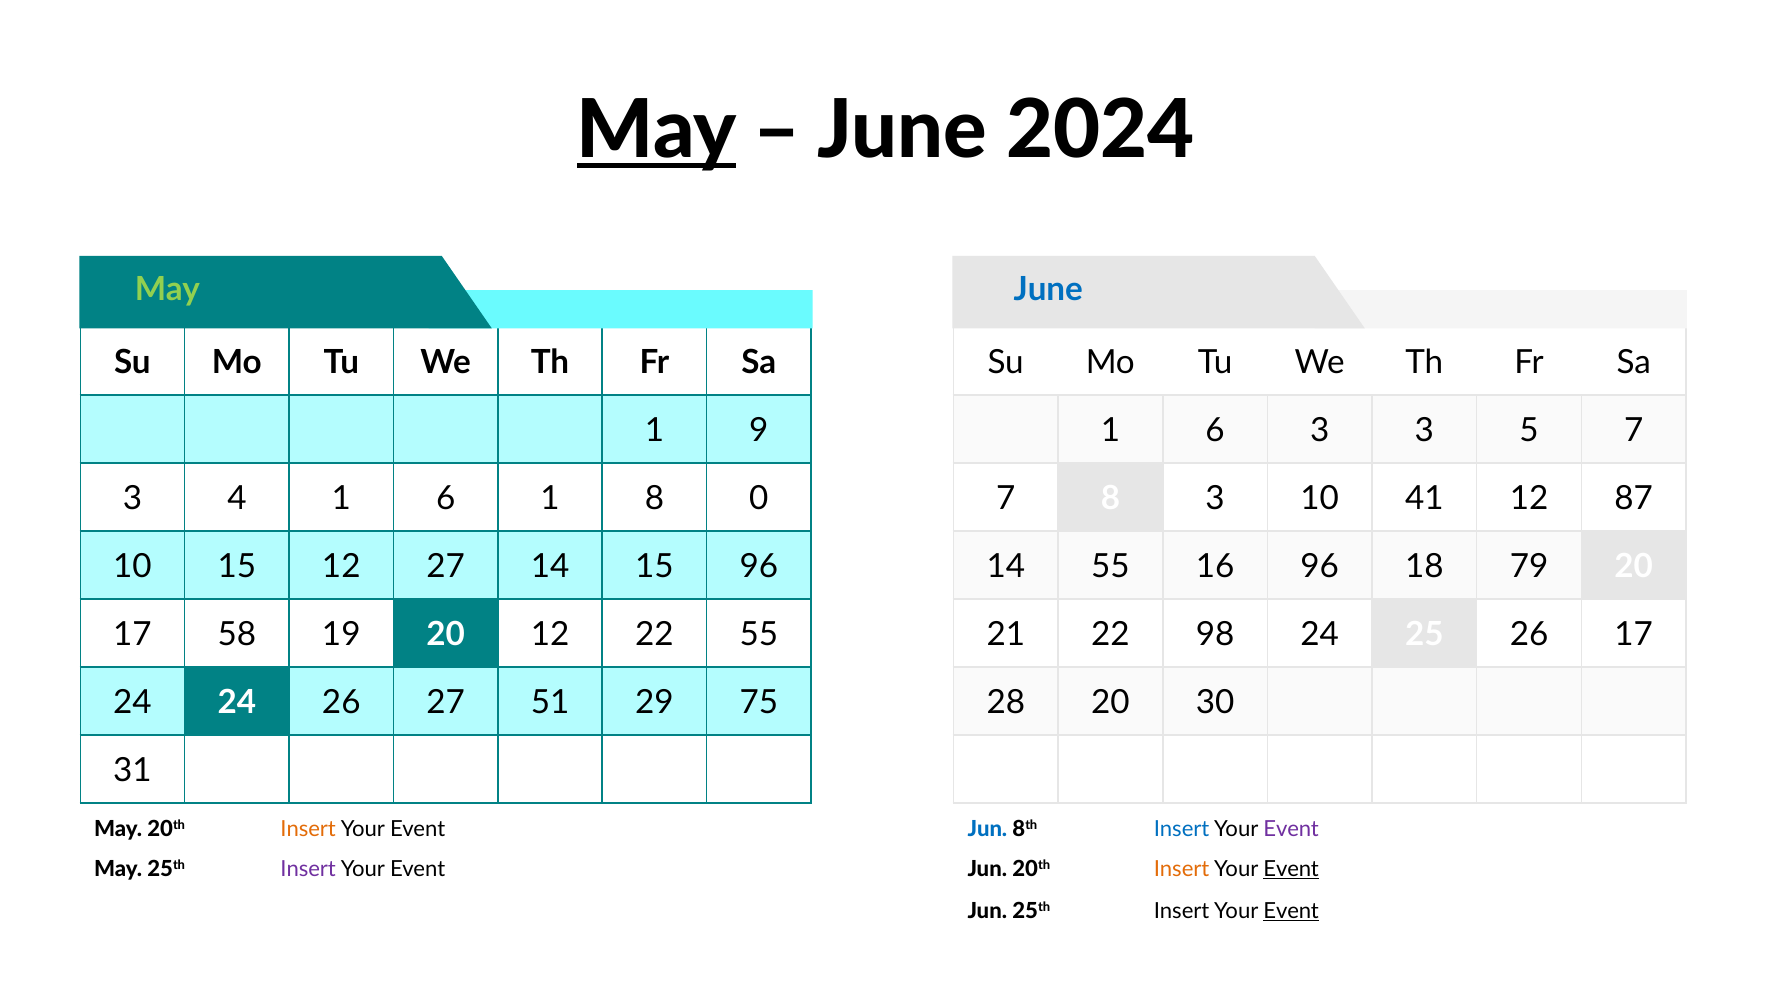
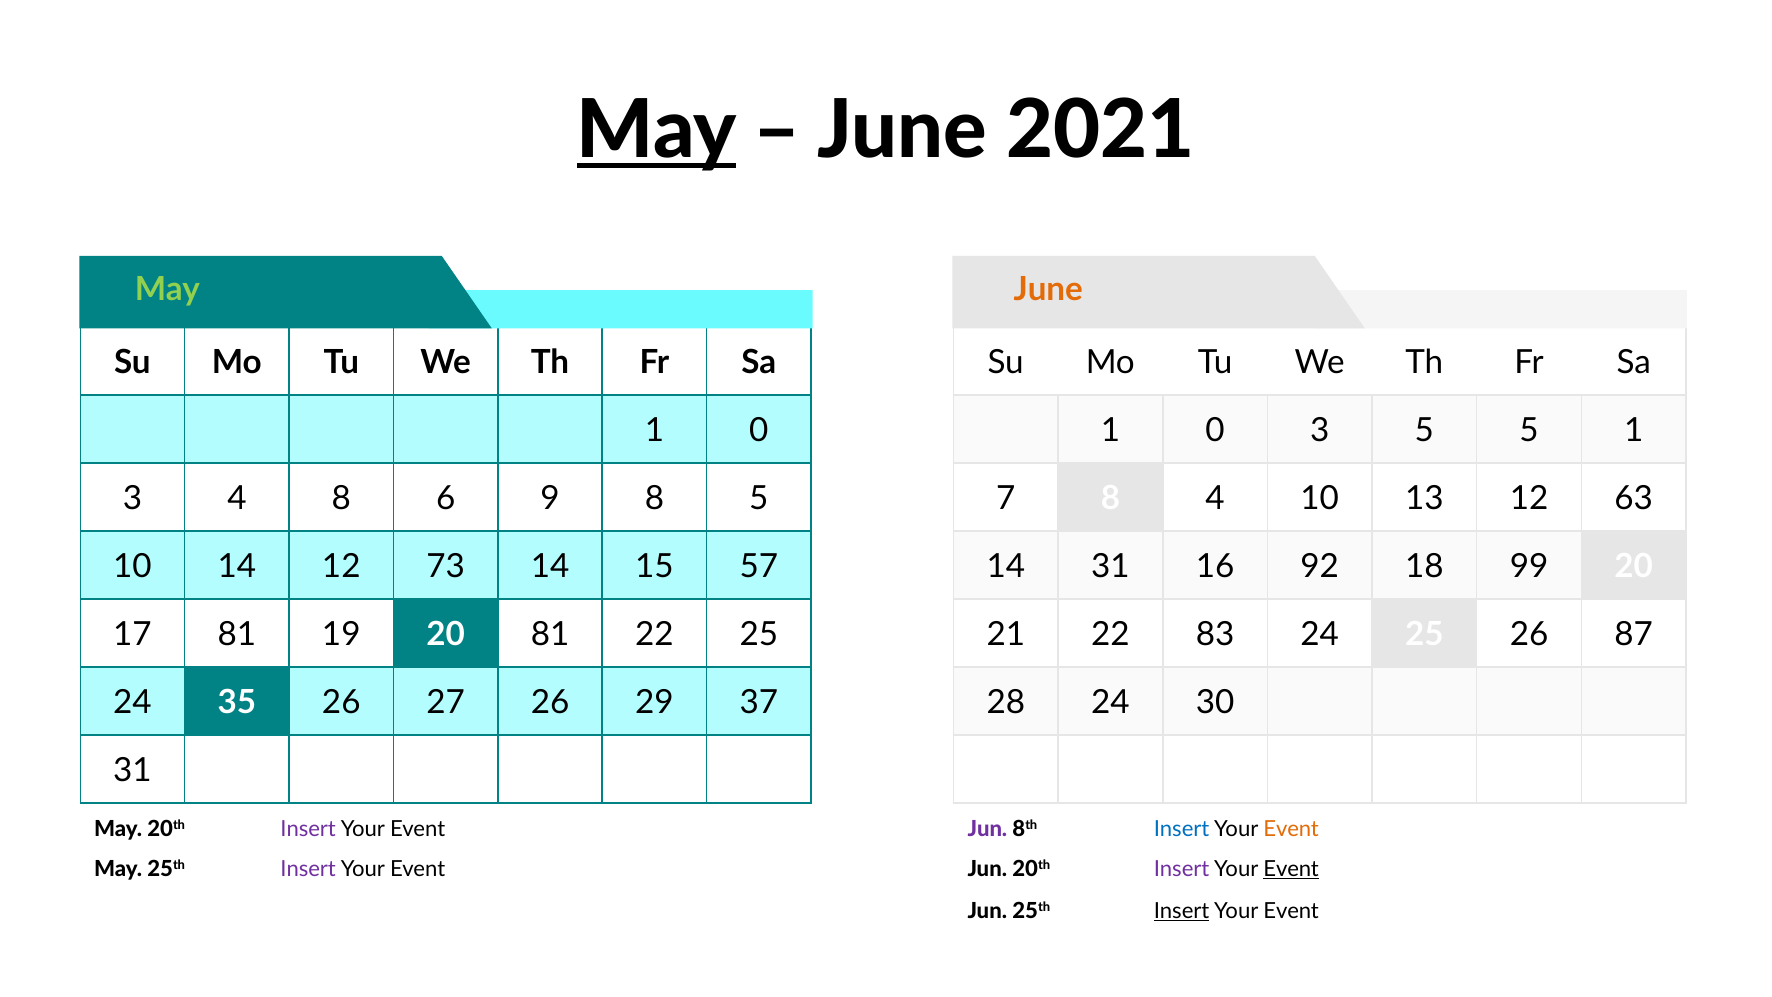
2024: 2024 -> 2021
June at (1048, 289) colour: blue -> orange
9 at (759, 431): 9 -> 0
6 at (1215, 431): 6 -> 0
3 3: 3 -> 5
5 7: 7 -> 1
4 1: 1 -> 8
6 1: 1 -> 9
8 0: 0 -> 5
8 3: 3 -> 4
41: 41 -> 13
87: 87 -> 63
10 15: 15 -> 14
12 27: 27 -> 73
15 96: 96 -> 57
14 55: 55 -> 31
16 96: 96 -> 92
79: 79 -> 99
17 58: 58 -> 81
20 12: 12 -> 81
22 55: 55 -> 25
98: 98 -> 83
26 17: 17 -> 87
24 24: 24 -> 35
27 51: 51 -> 26
75: 75 -> 37
28 20: 20 -> 24
Insert at (308, 829) colour: orange -> purple
Jun at (987, 829) colour: blue -> purple
Event at (1291, 829) colour: purple -> orange
Insert at (1182, 869) colour: orange -> purple
Insert at (1182, 911) underline: none -> present
Event at (1291, 911) underline: present -> none
